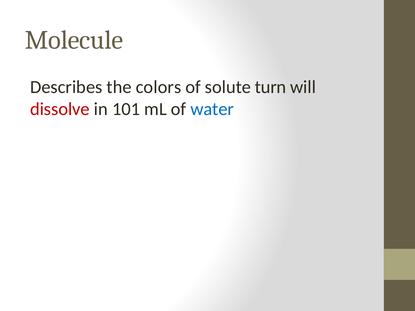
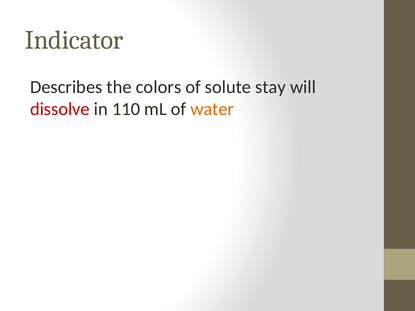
Molecule: Molecule -> Indicator
turn: turn -> stay
101: 101 -> 110
water colour: blue -> orange
